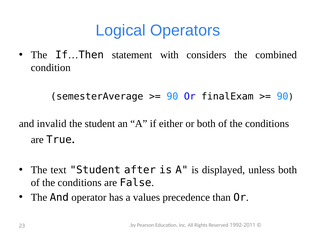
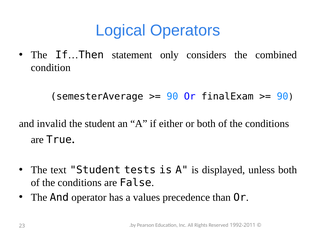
with: with -> only
after: after -> tests
